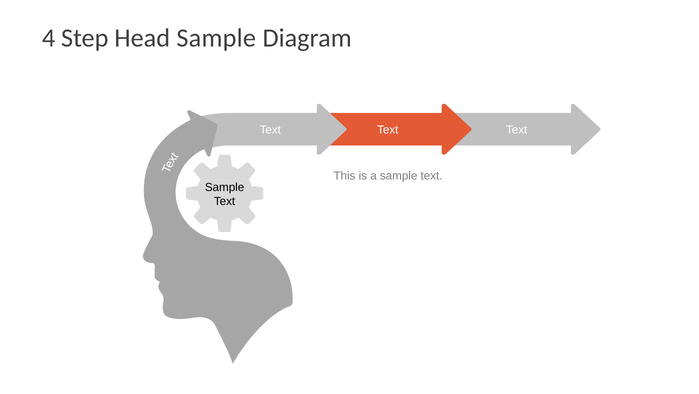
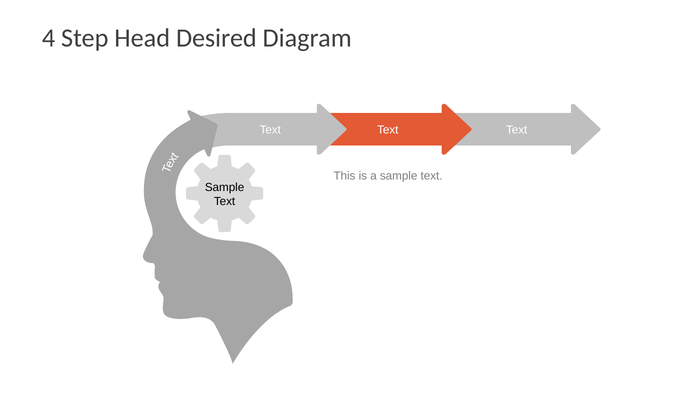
Head Sample: Sample -> Desired
